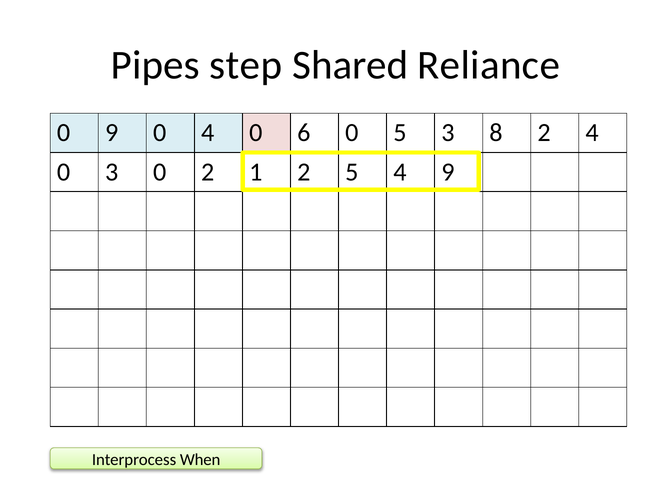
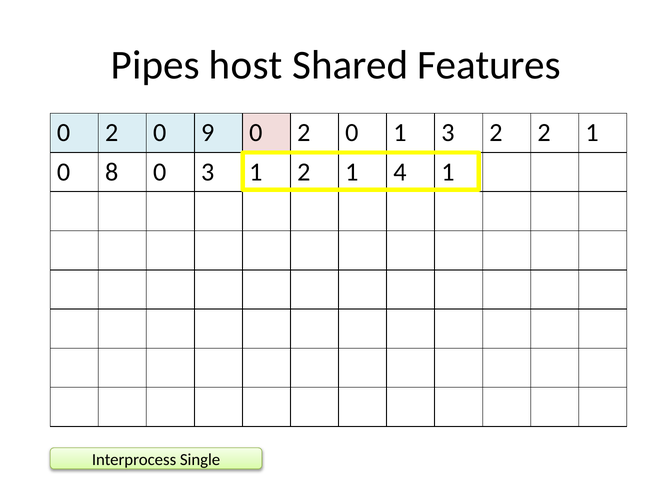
step: step -> host
Reliance: Reliance -> Features
9 at (112, 133): 9 -> 2
0 4: 4 -> 9
6 at (304, 133): 6 -> 2
0 5: 5 -> 1
3 8: 8 -> 2
4 at (592, 133): 4 -> 1
0 3: 3 -> 8
0 2: 2 -> 3
1 2 5: 5 -> 1
4 9: 9 -> 1
When: When -> Single
